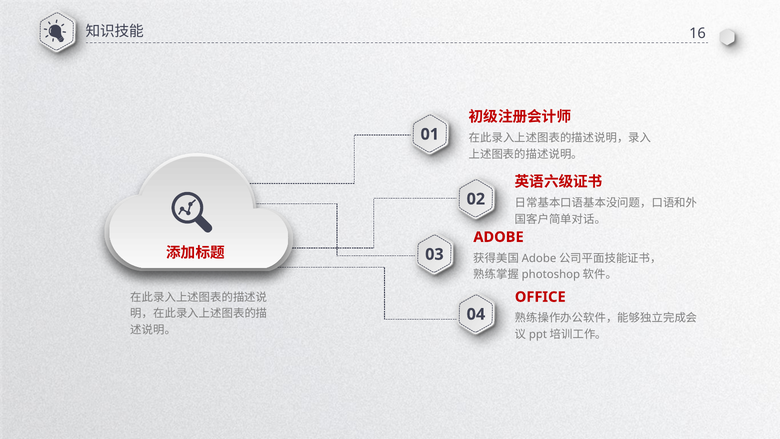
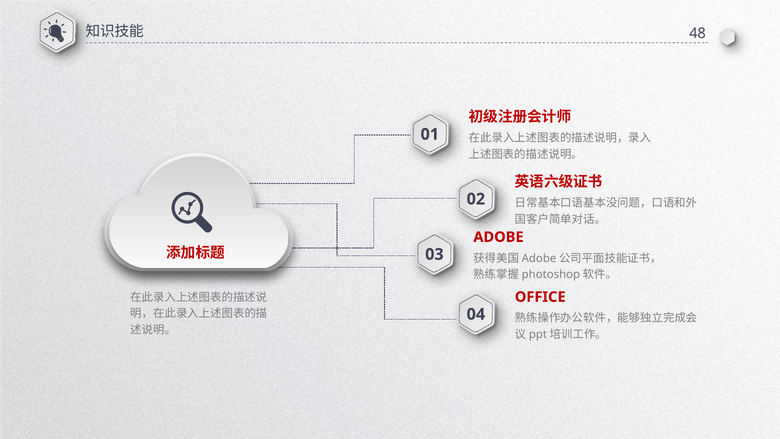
16: 16 -> 48
